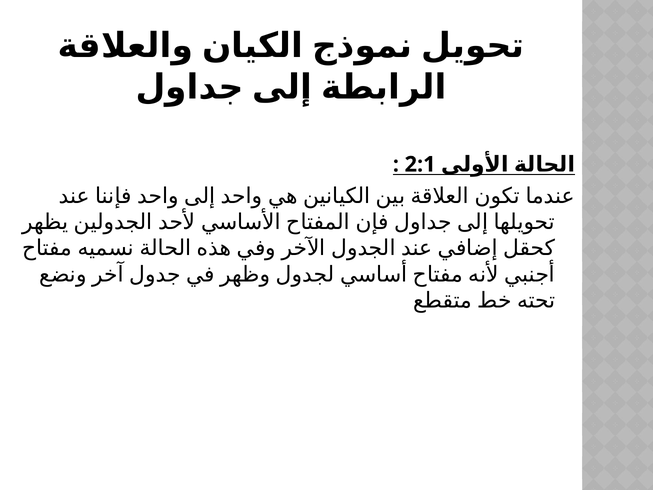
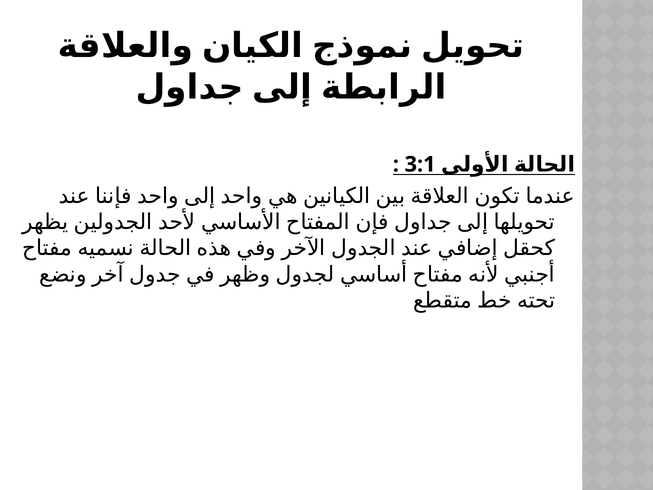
2:1: 2:1 -> 3:1
